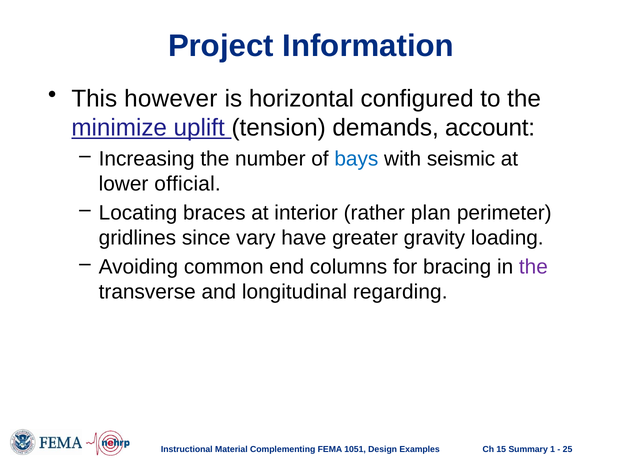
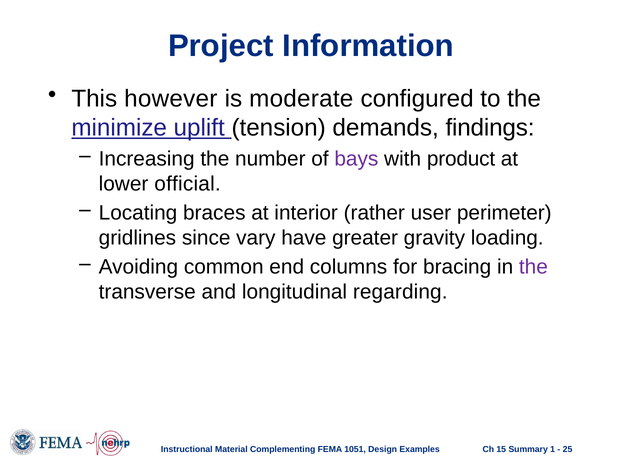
horizontal: horizontal -> moderate
account: account -> findings
bays colour: blue -> purple
seismic: seismic -> product
plan: plan -> user
